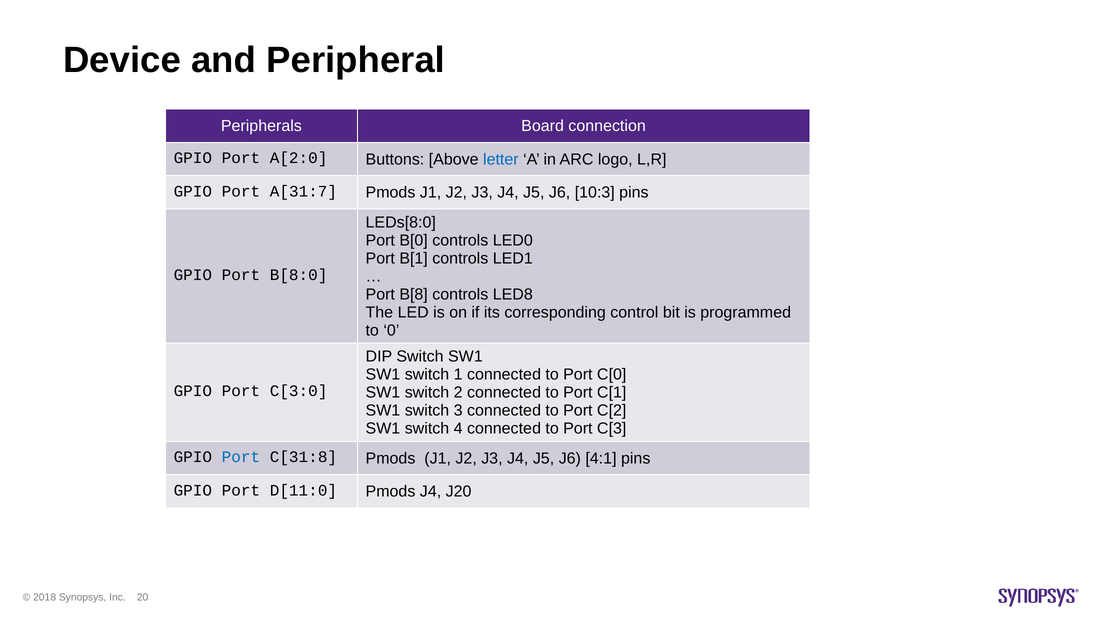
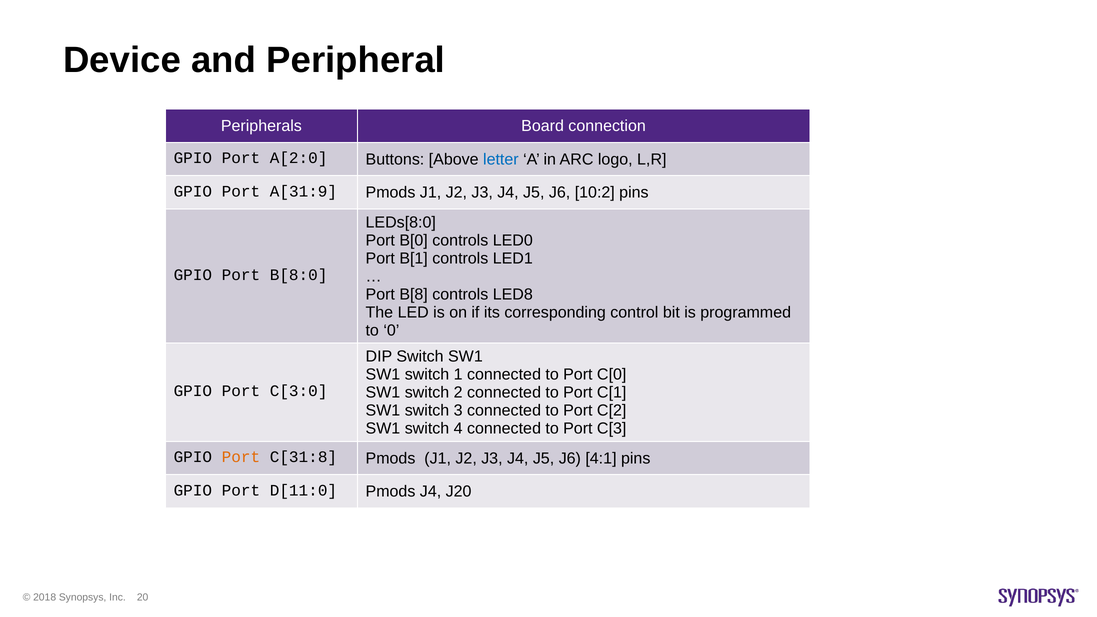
A[31:7: A[31:7 -> A[31:9
10:3: 10:3 -> 10:2
Port at (241, 457) colour: blue -> orange
